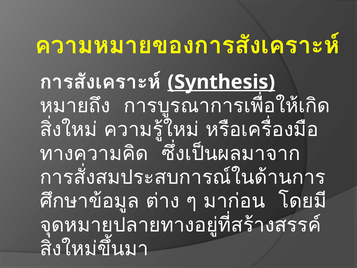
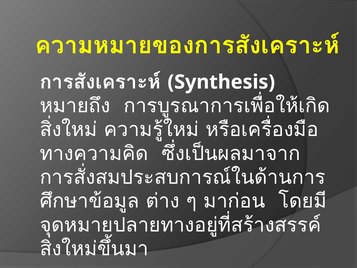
Synthesis underline: present -> none
